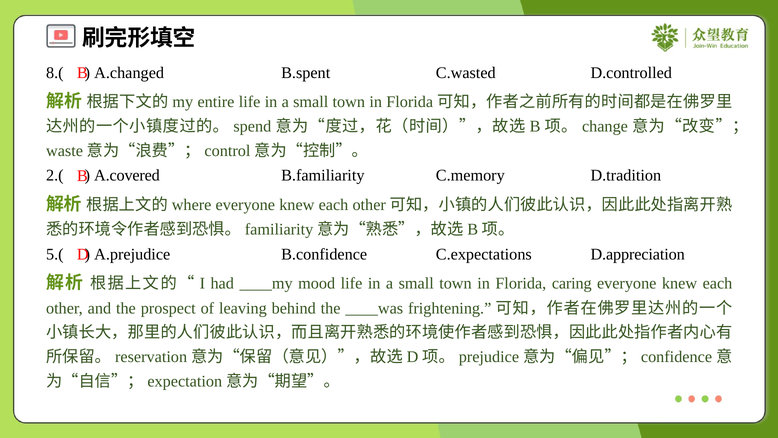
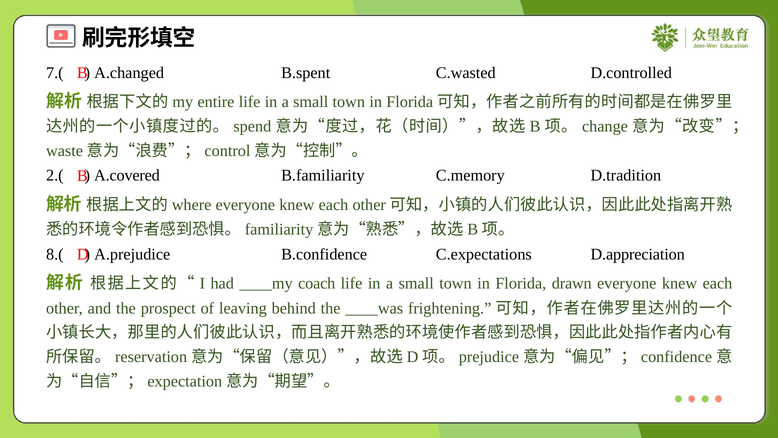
8.(: 8.( -> 7.(
5.(: 5.( -> 8.(
mood: mood -> coach
caring: caring -> drawn
